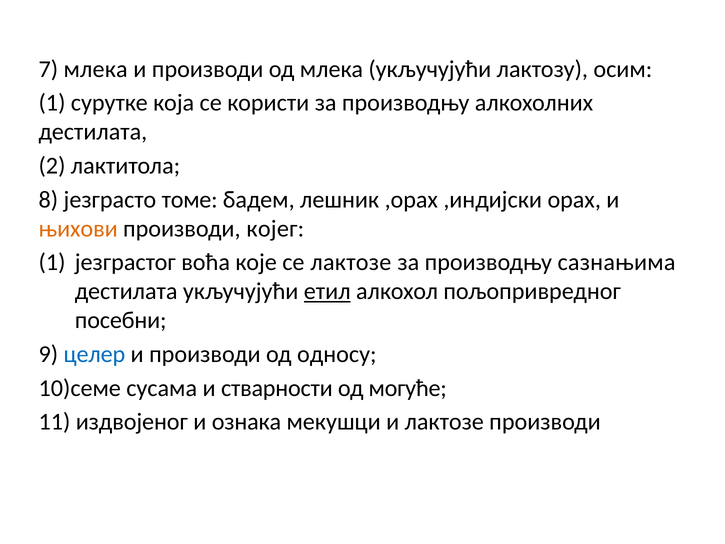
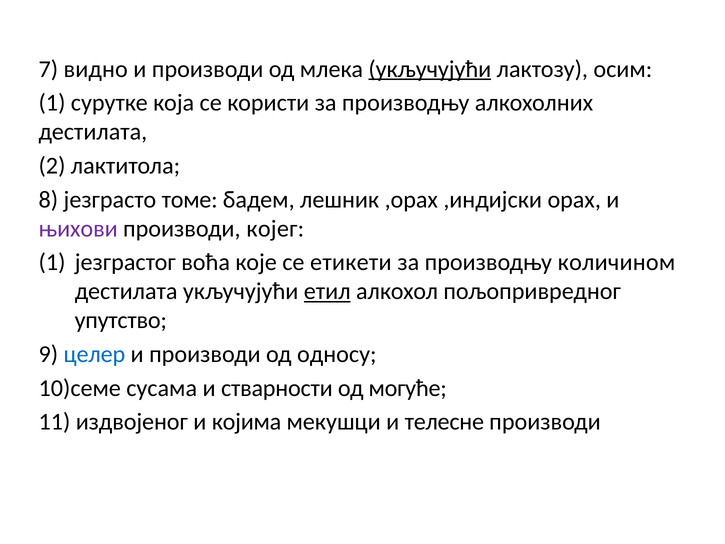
7 млека: млека -> видно
укључујући at (430, 69) underline: none -> present
њихови colour: orange -> purple
се лактозе: лактозе -> етикети
сазнањима: сазнањима -> количином
посебни: посебни -> упутство
ознака: ознака -> којима
и лактозе: лактозе -> телесне
